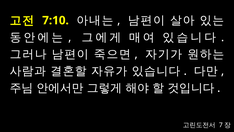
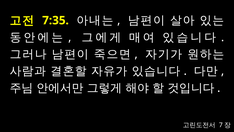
7:10: 7:10 -> 7:35
